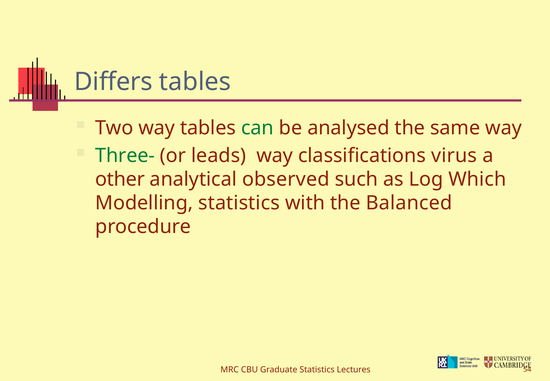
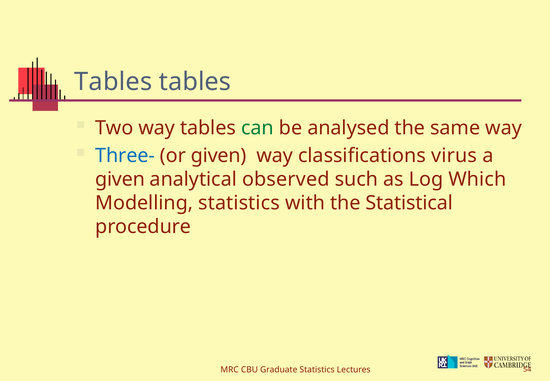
Differs at (113, 82): Differs -> Tables
Three- colour: green -> blue
or leads: leads -> given
other at (120, 179): other -> given
Balanced: Balanced -> Statistical
